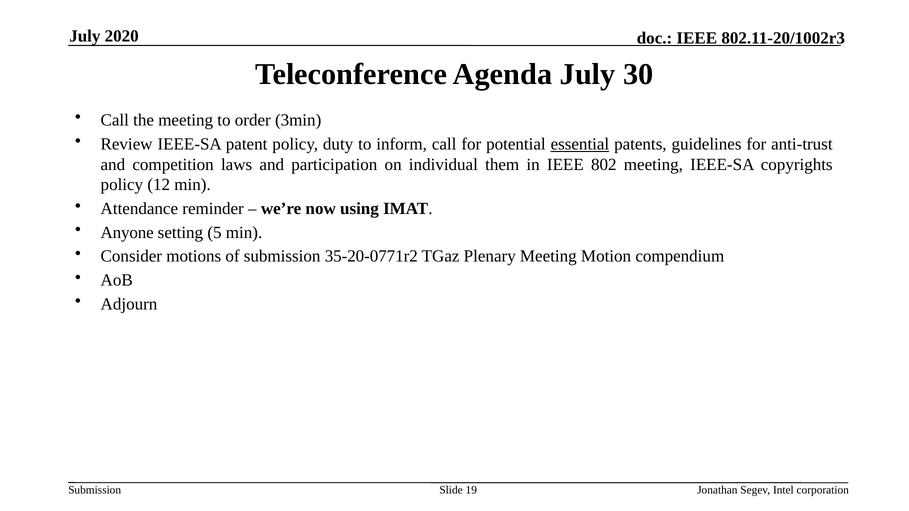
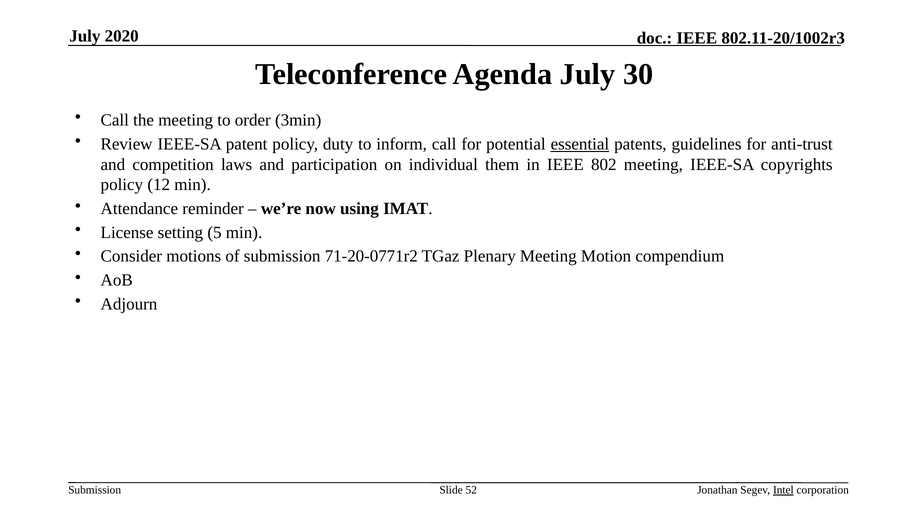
Anyone: Anyone -> License
35-20-0771r2: 35-20-0771r2 -> 71-20-0771r2
19: 19 -> 52
Intel underline: none -> present
